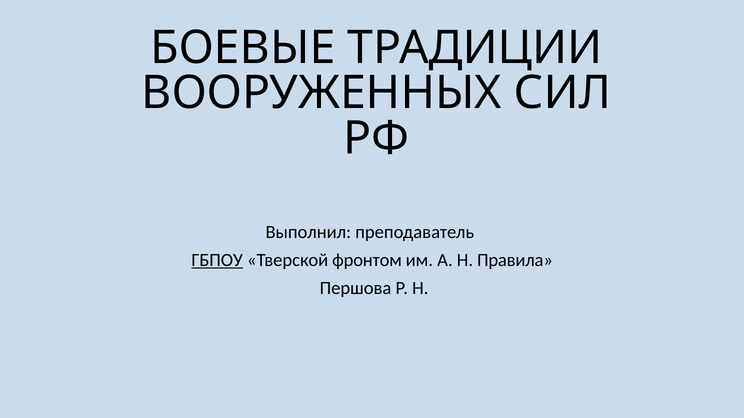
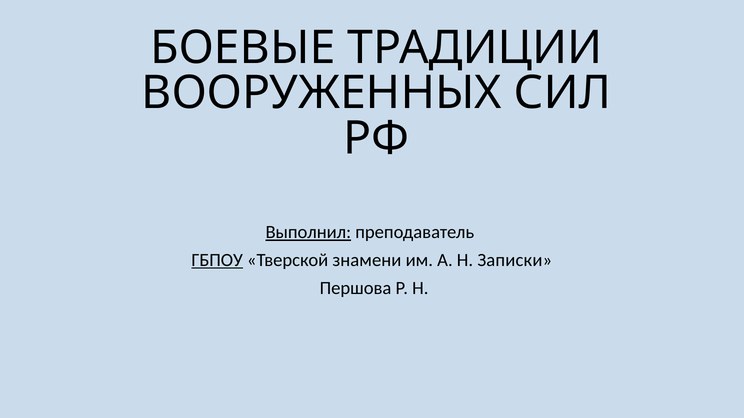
Выполнил underline: none -> present
фронтом: фронтом -> знамени
Правила: Правила -> Записки
